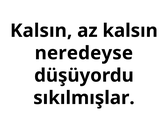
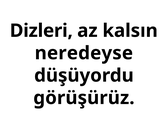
Kalsın at (41, 31): Kalsın -> Dizleri
sıkılmışlar: sıkılmışlar -> görüşürüz
